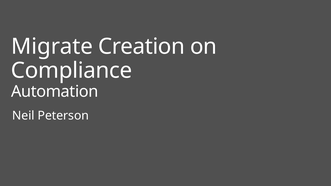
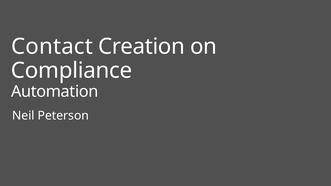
Migrate: Migrate -> Contact
